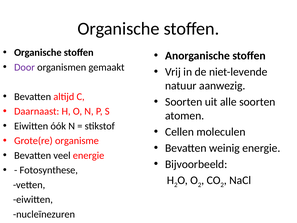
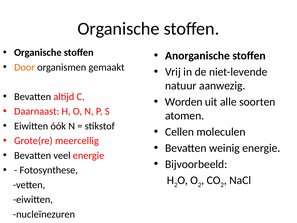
Door colour: purple -> orange
Soorten at (184, 102): Soorten -> Worden
organisme: organisme -> meercellig
